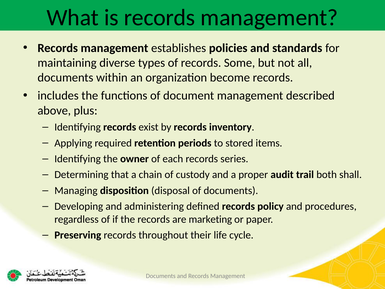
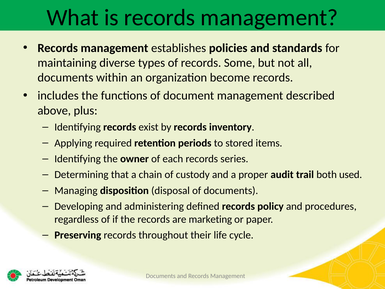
shall: shall -> used
